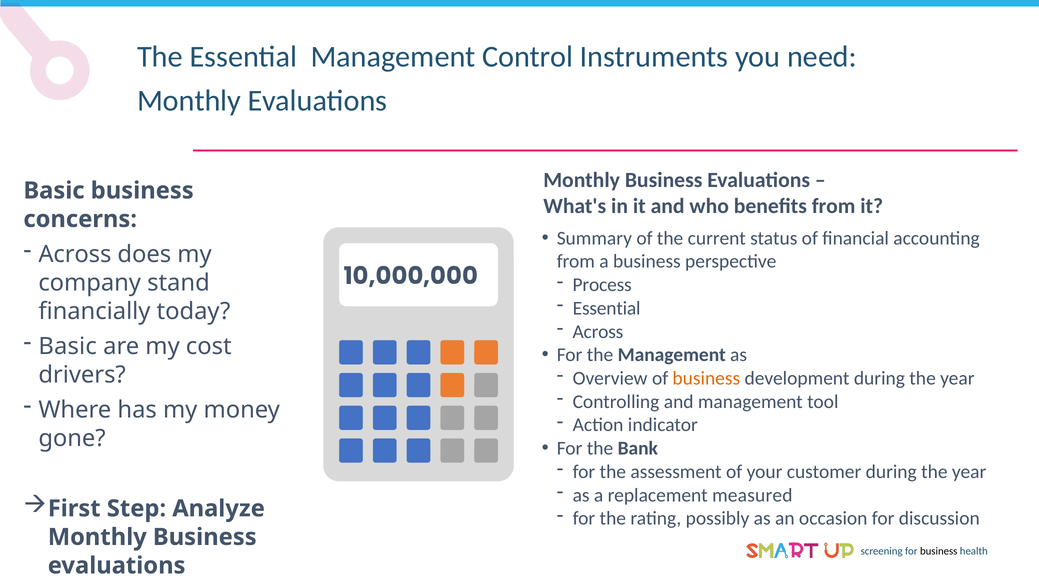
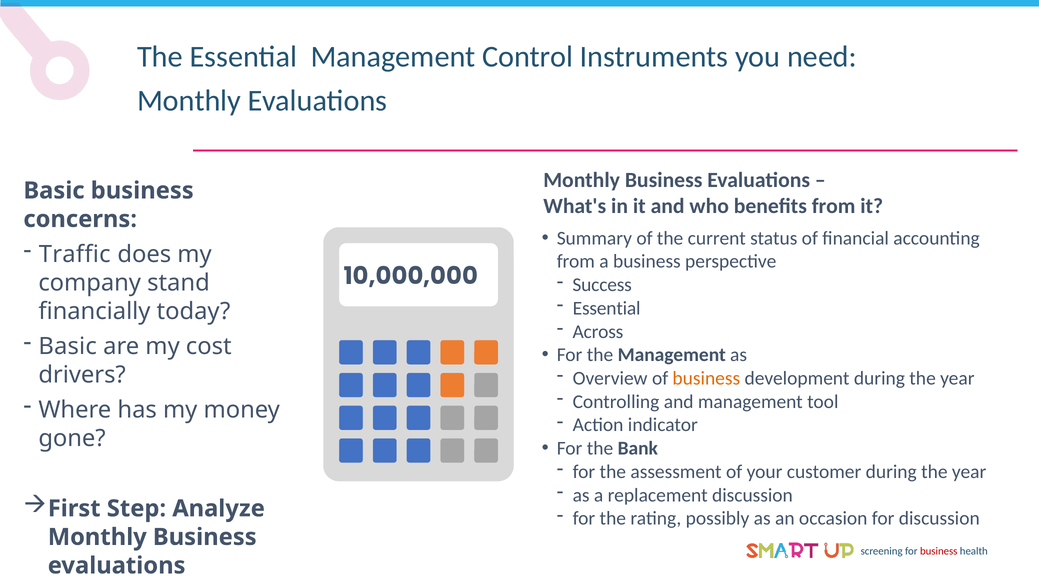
Across at (75, 254): Across -> Traffic
Process: Process -> Success
replacement measured: measured -> discussion
business at (939, 552) colour: black -> red
